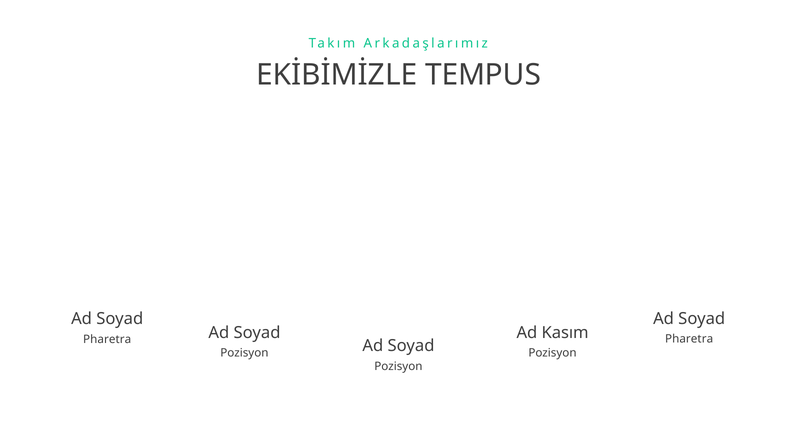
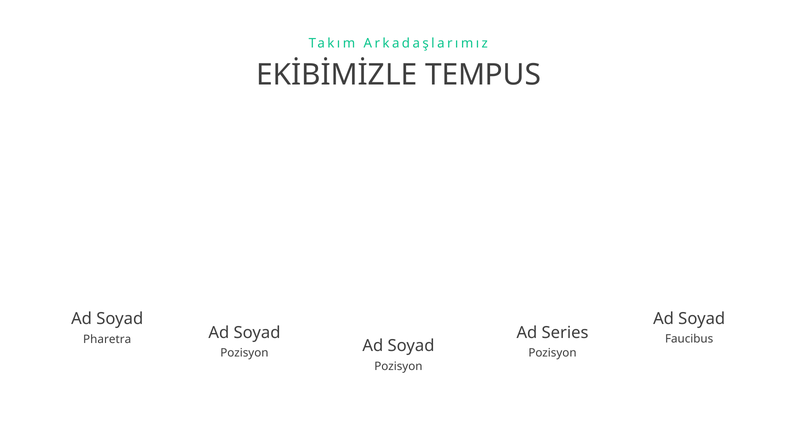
Kasım: Kasım -> Series
Pharetra at (689, 339): Pharetra -> Faucibus
